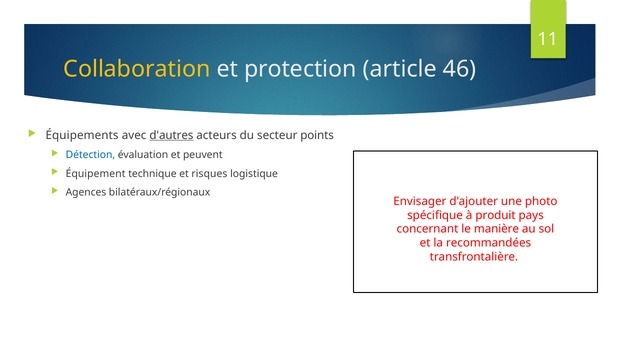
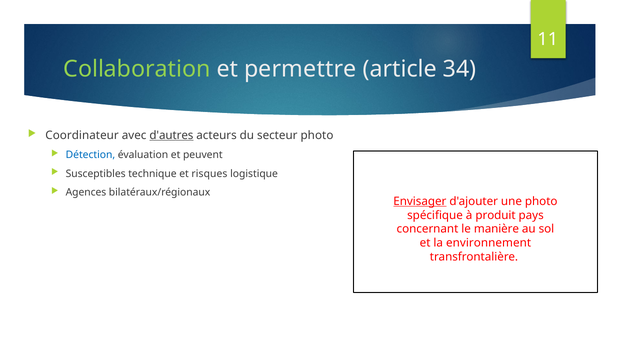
Collaboration colour: yellow -> light green
protection: protection -> permettre
46: 46 -> 34
Équipements: Équipements -> Coordinateur
secteur points: points -> photo
Équipement: Équipement -> Susceptibles
Envisager underline: none -> present
recommandées: recommandées -> environnement
